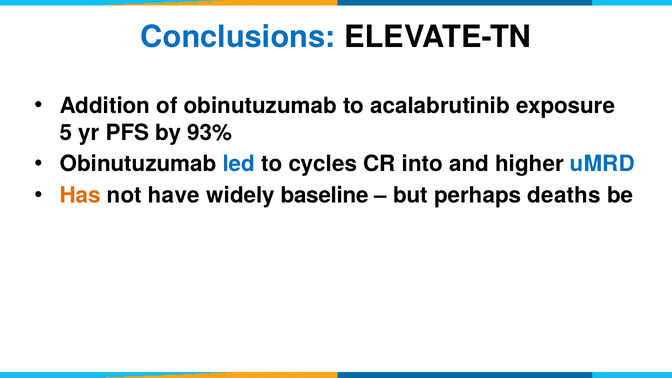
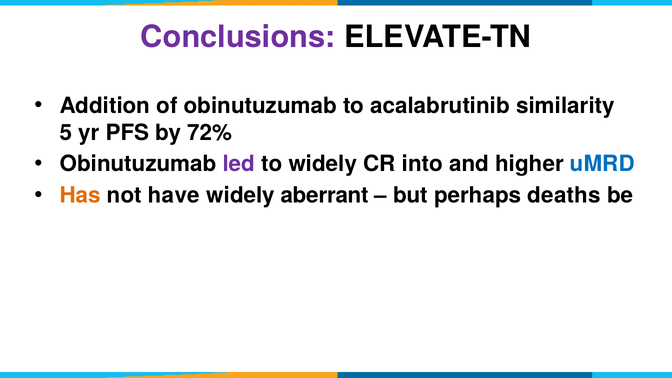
Conclusions colour: blue -> purple
exposure: exposure -> similarity
93%: 93% -> 72%
led colour: blue -> purple
to cycles: cycles -> widely
baseline: baseline -> aberrant
